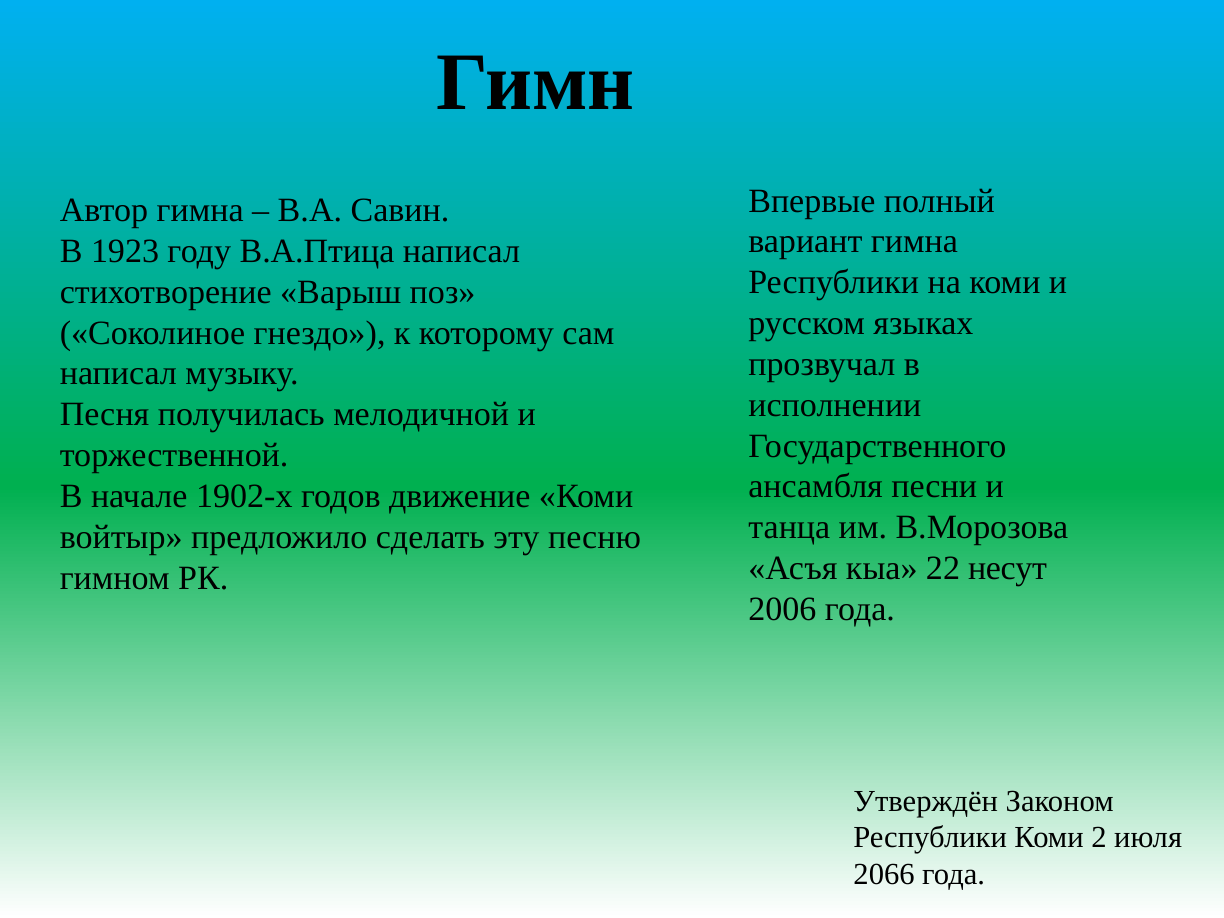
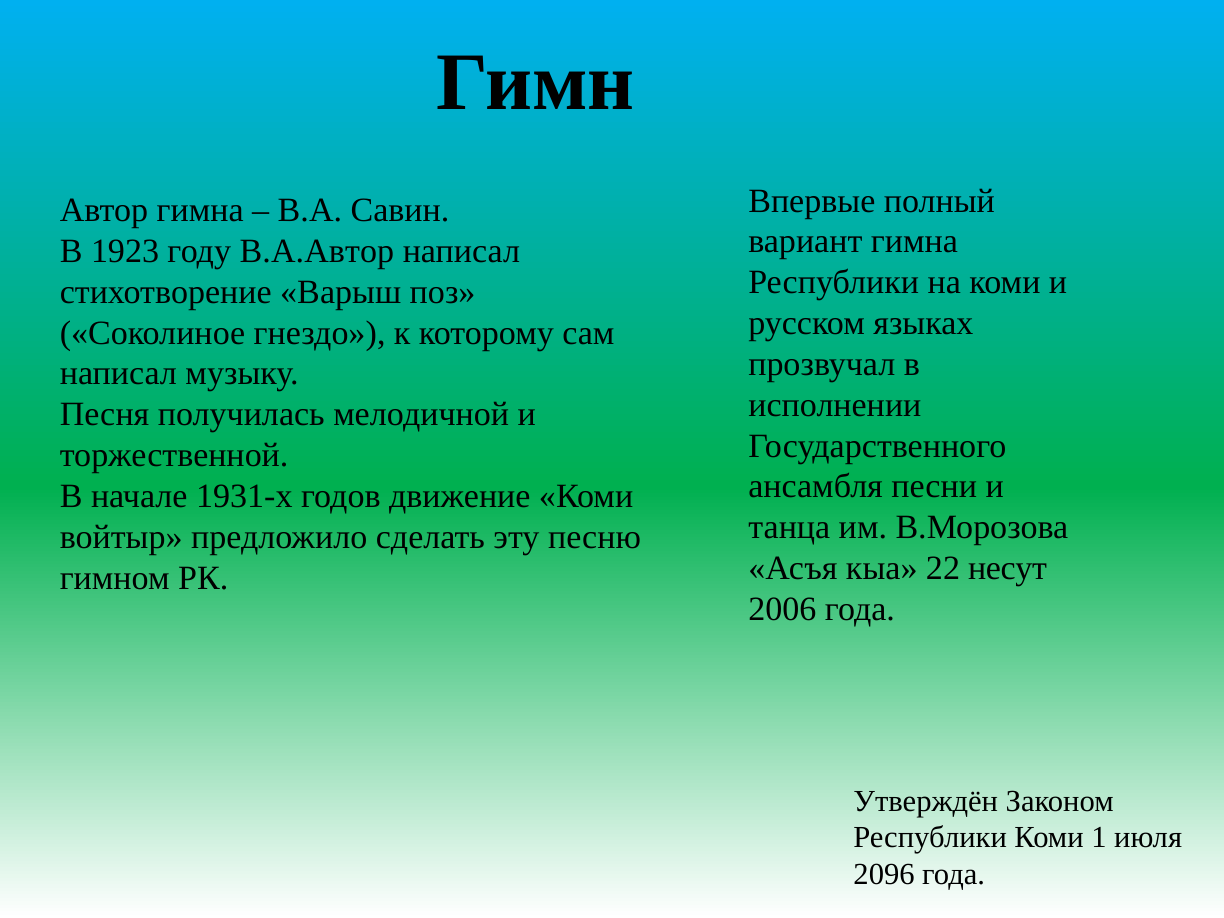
В.А.Птица: В.А.Птица -> В.А.Автор
1902-х: 1902-х -> 1931-х
2: 2 -> 1
2066: 2066 -> 2096
